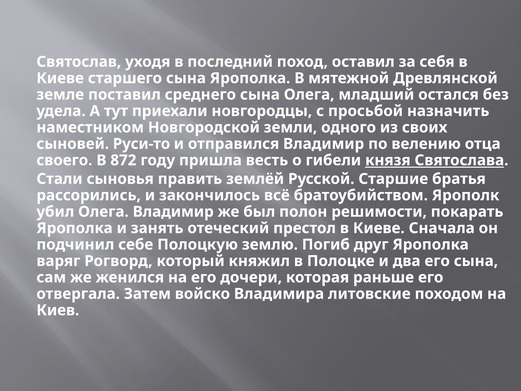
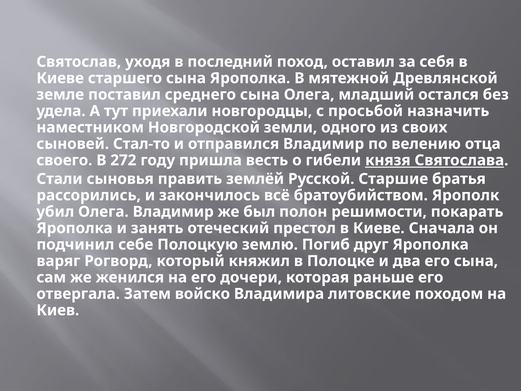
Руси-то: Руси-то -> Стал-то
872: 872 -> 272
